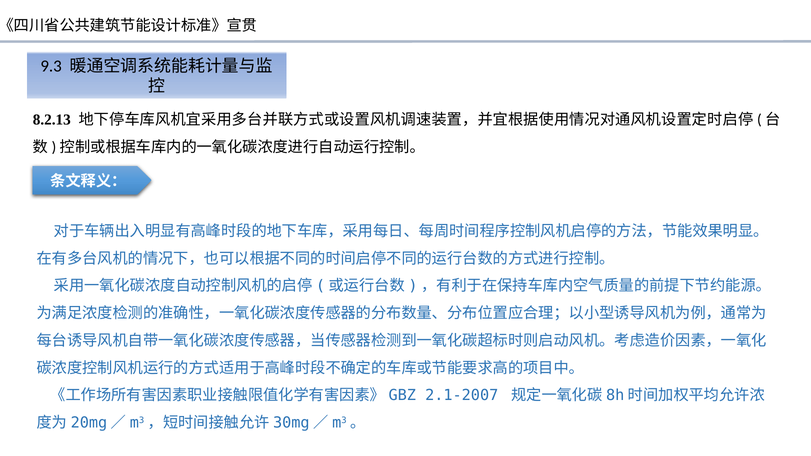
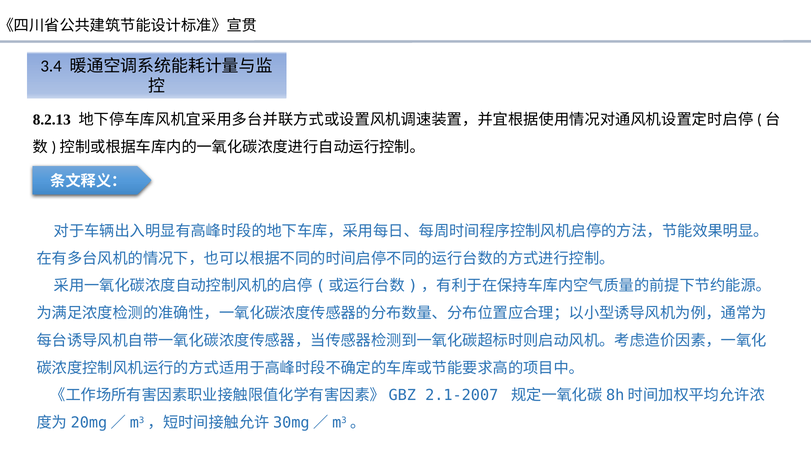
9.3: 9.3 -> 3.4
